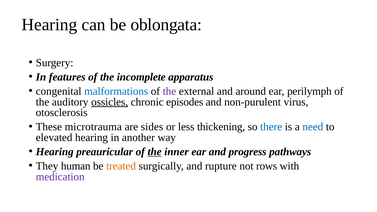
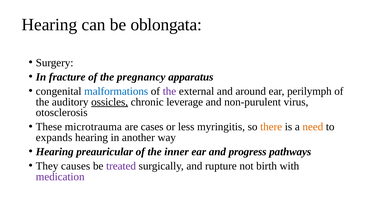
features: features -> fracture
incomplete: incomplete -> pregnancy
episodes: episodes -> leverage
sides: sides -> cases
thickening: thickening -> myringitis
there colour: blue -> orange
need colour: blue -> orange
elevated: elevated -> expands
the at (155, 152) underline: present -> none
human: human -> causes
treated colour: orange -> purple
rows: rows -> birth
